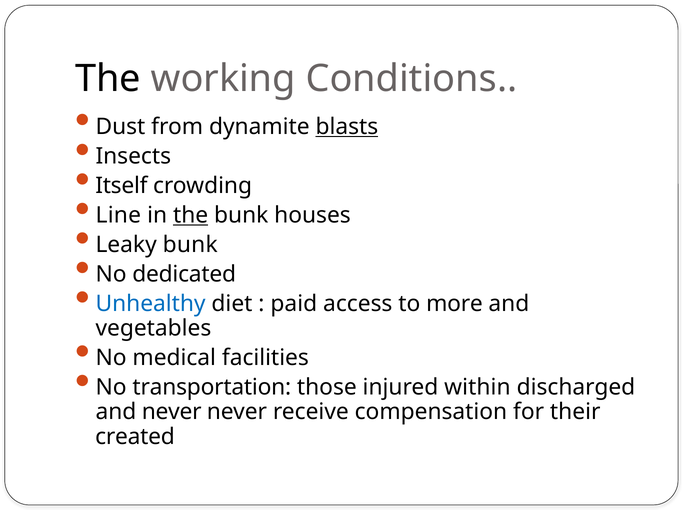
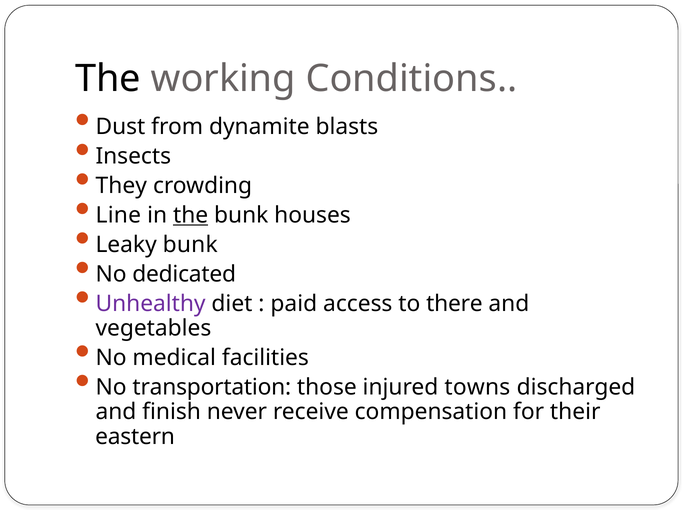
blasts underline: present -> none
Itself: Itself -> They
Unhealthy colour: blue -> purple
more: more -> there
within: within -> towns
and never: never -> finish
created: created -> eastern
